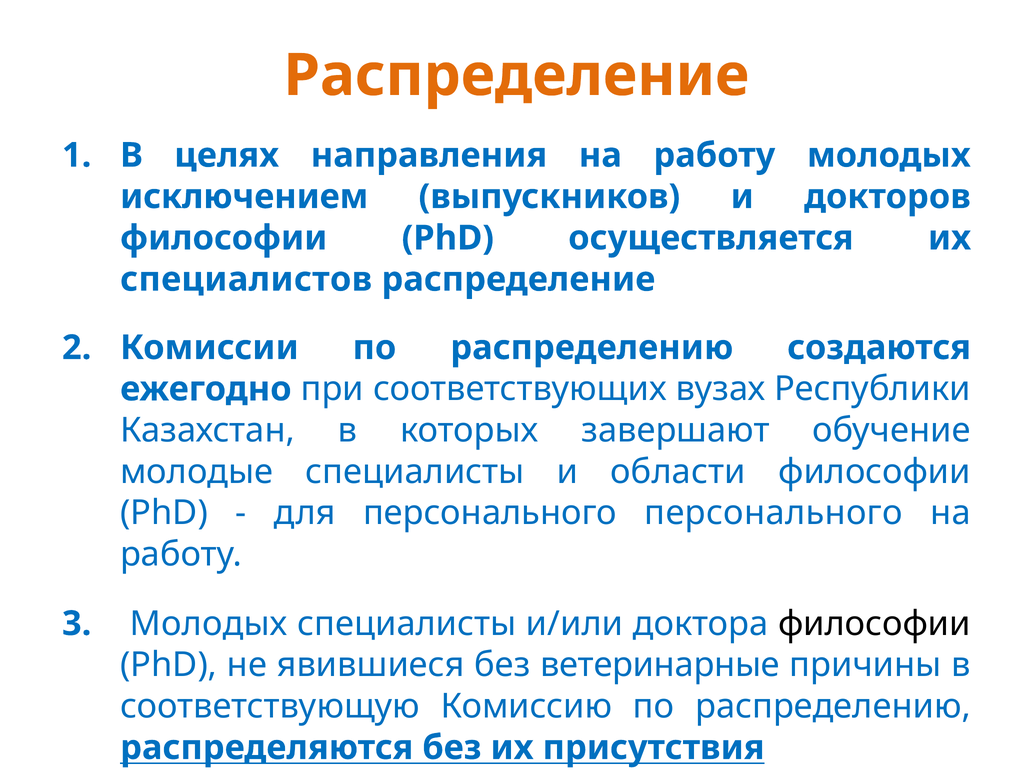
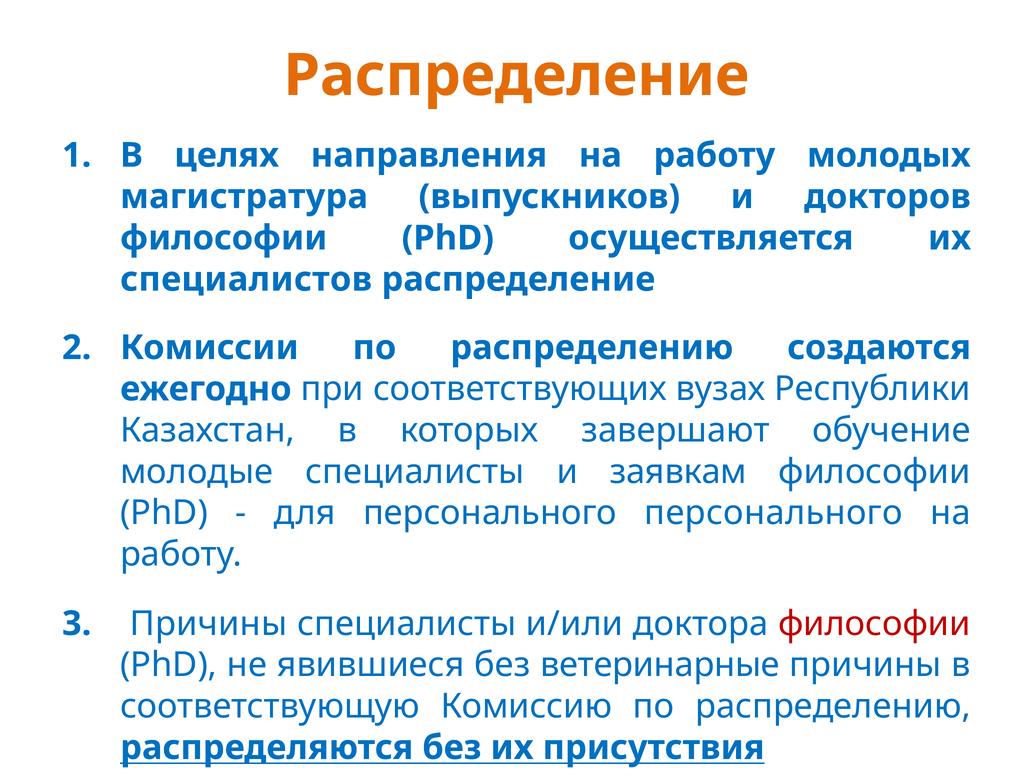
исключением: исключением -> магистратура
области: области -> заявкам
Молодых at (209, 623): Молодых -> Причины
философии at (874, 623) colour: black -> red
